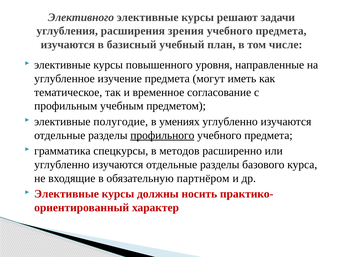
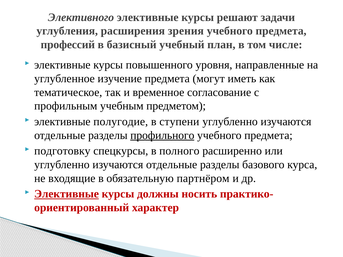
изучаются at (68, 45): изучаются -> профессий
умениях: умениях -> ступени
грамматика: грамматика -> подготовку
методов: методов -> полного
Элективные at (67, 194) underline: none -> present
